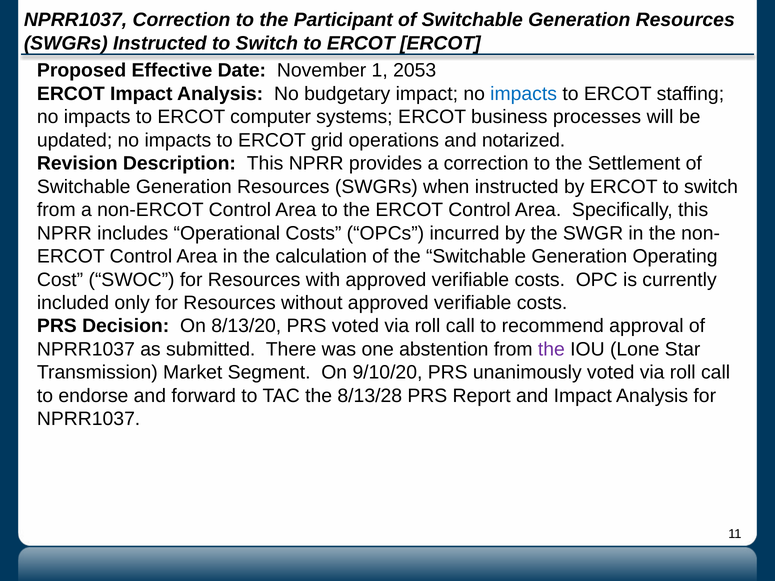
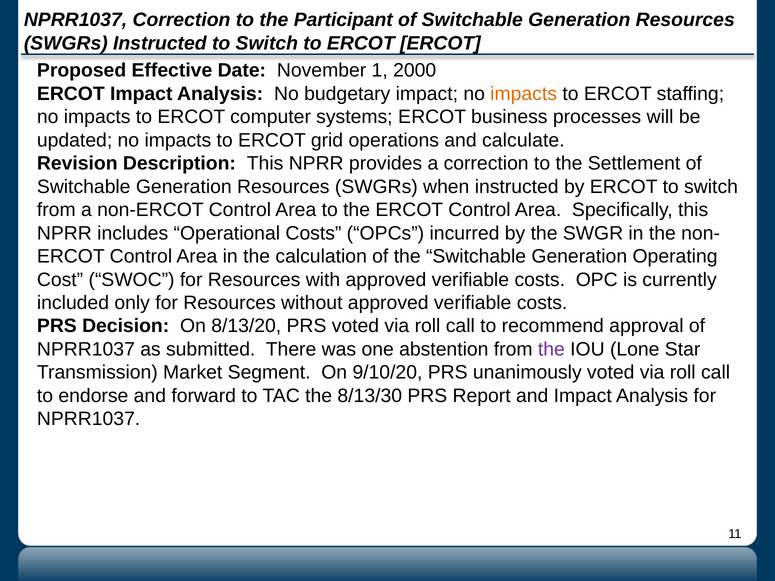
2053: 2053 -> 2000
impacts at (524, 94) colour: blue -> orange
notarized: notarized -> calculate
8/13/28: 8/13/28 -> 8/13/30
